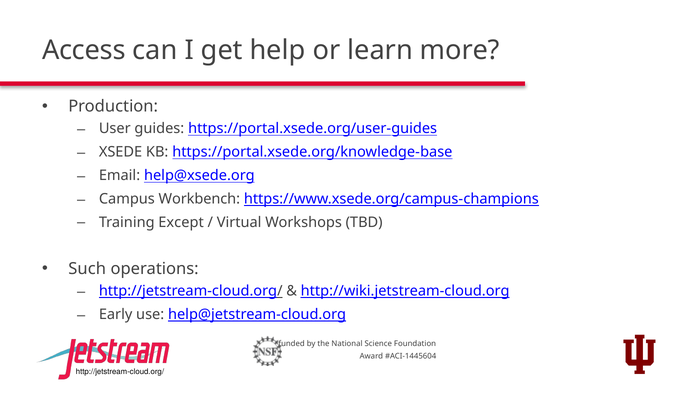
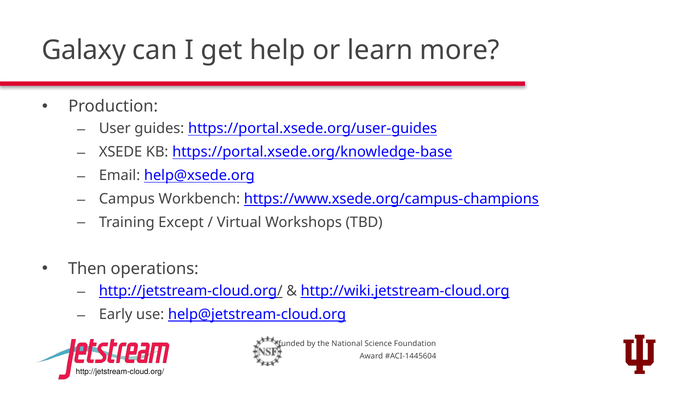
Access: Access -> Galaxy
Such: Such -> Then
